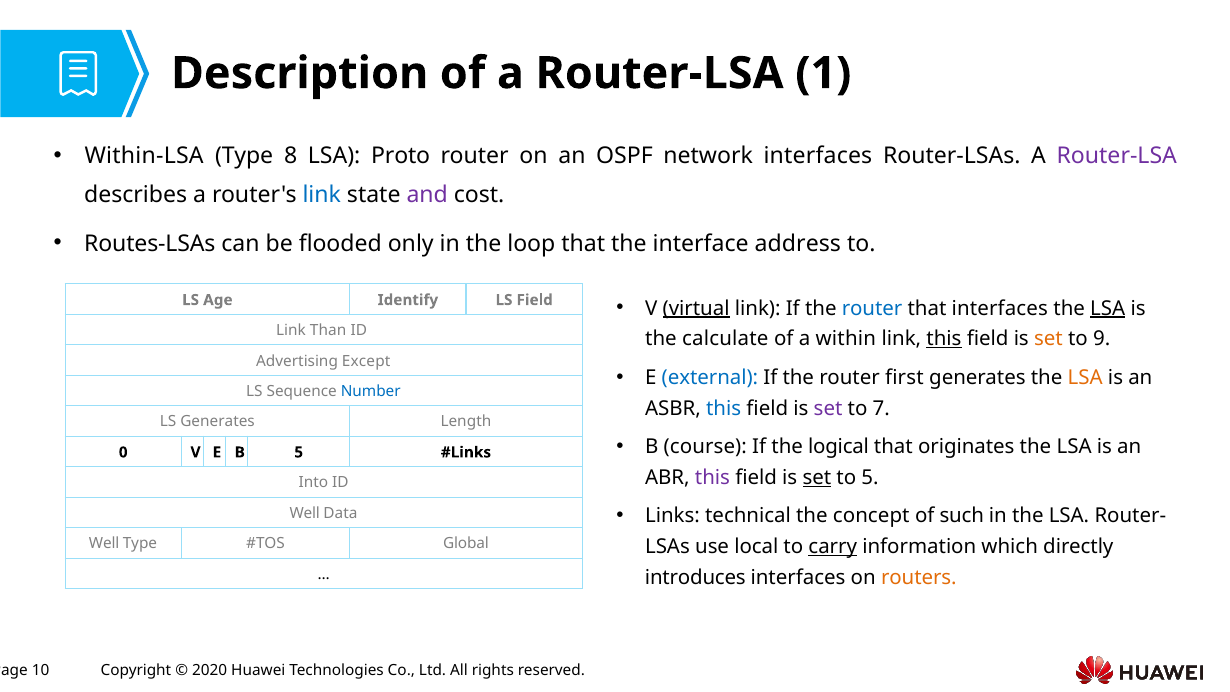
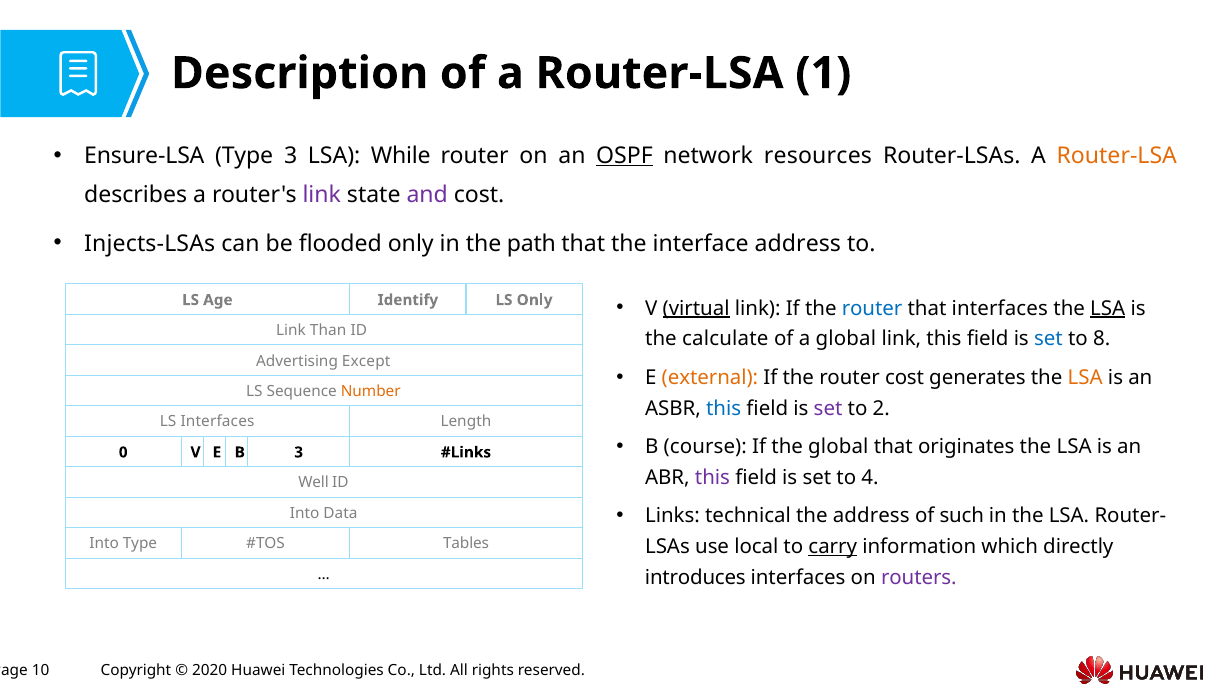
Within-LSA: Within-LSA -> Ensure-LSA
Type 8: 8 -> 3
Proto: Proto -> While
OSPF underline: none -> present
network interfaces: interfaces -> resources
Router-LSA at (1117, 156) colour: purple -> orange
link at (322, 195) colour: blue -> purple
Routes-LSAs: Routes-LSAs -> Injects-LSAs
loop: loop -> path
LS Field: Field -> Only
a within: within -> global
this at (944, 339) underline: present -> none
set at (1048, 339) colour: orange -> blue
9: 9 -> 8
external colour: blue -> orange
router first: first -> cost
Number colour: blue -> orange
7: 7 -> 2
LS Generates: Generates -> Interfaces
the logical: logical -> global
B 5: 5 -> 3
set at (817, 477) underline: present -> none
to 5: 5 -> 4
Into: Into -> Well
the concept: concept -> address
Well at (305, 513): Well -> Into
Well at (104, 544): Well -> Into
Global: Global -> Tables
routers colour: orange -> purple
